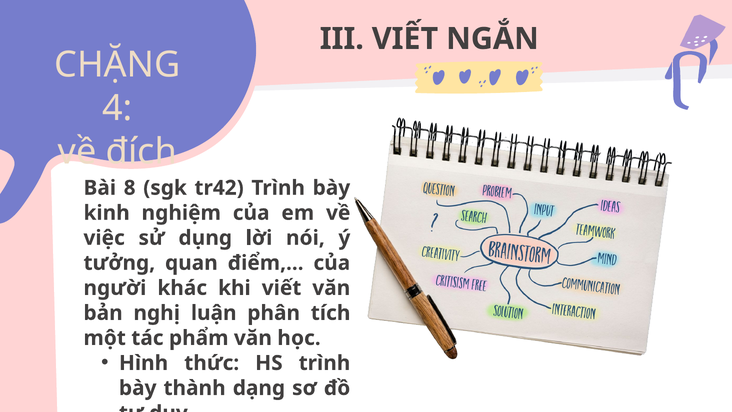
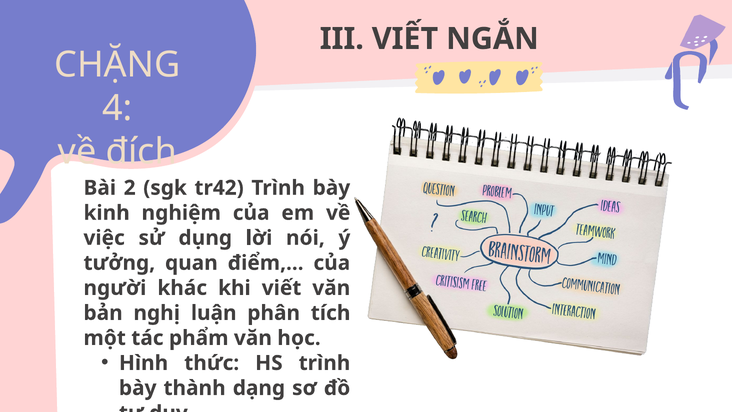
8: 8 -> 2
